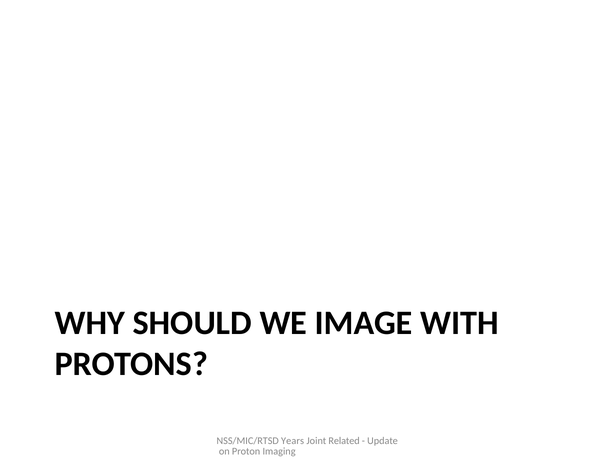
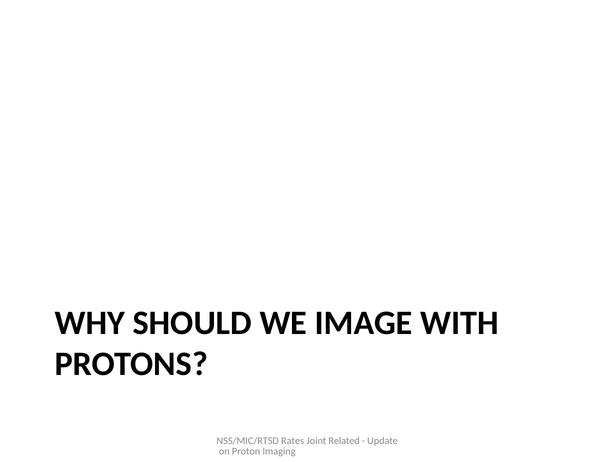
Years: Years -> Rates
